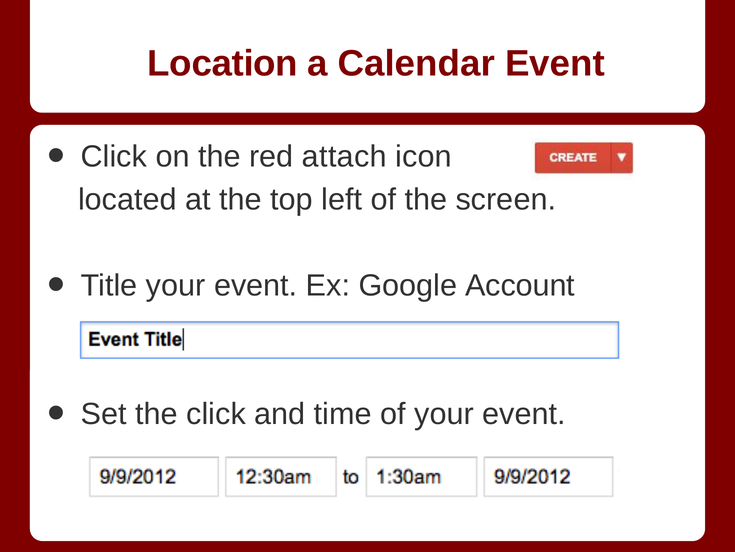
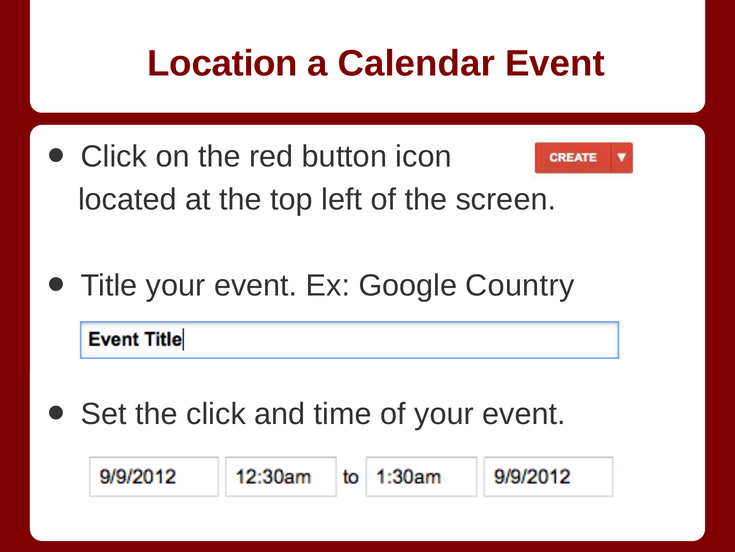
attach: attach -> button
Account: Account -> Country
